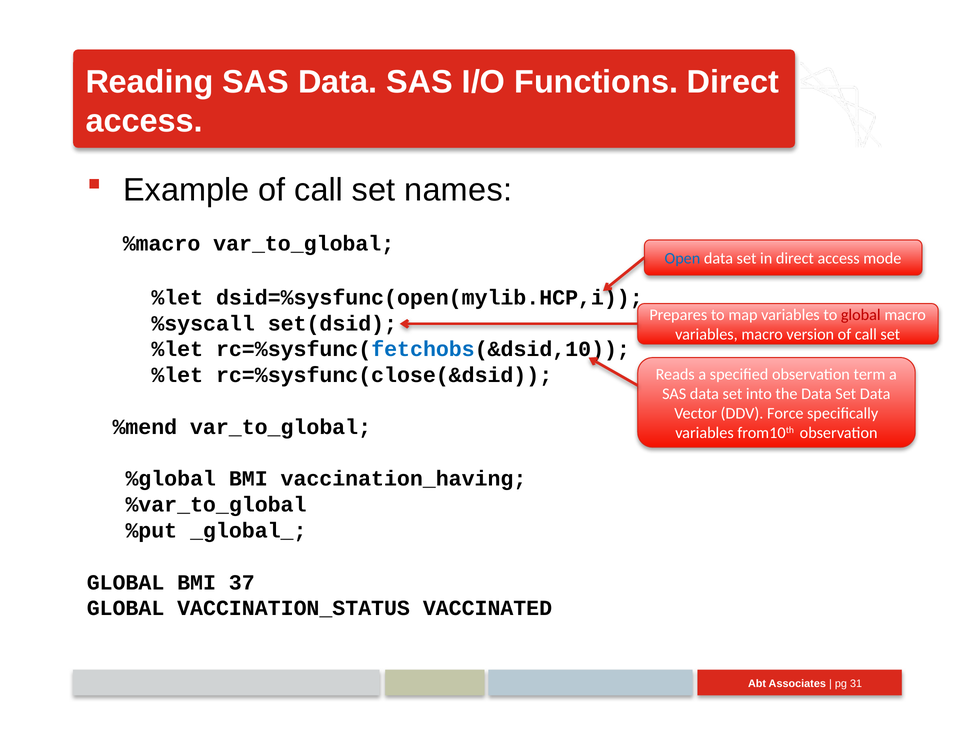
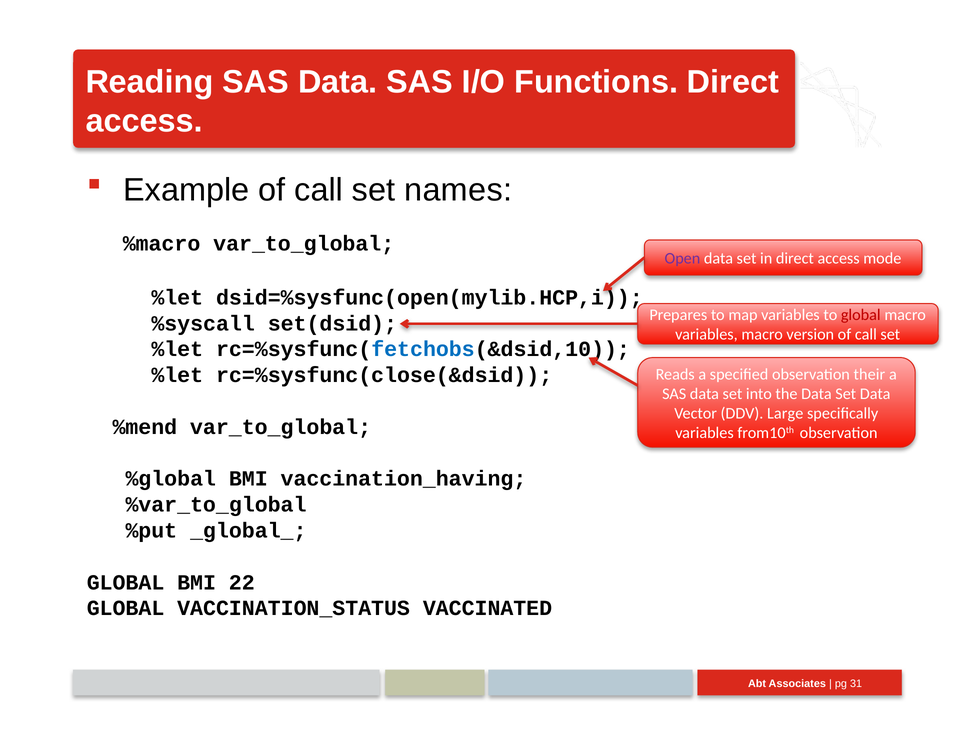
Open colour: blue -> purple
term: term -> their
Force: Force -> Large
37: 37 -> 22
